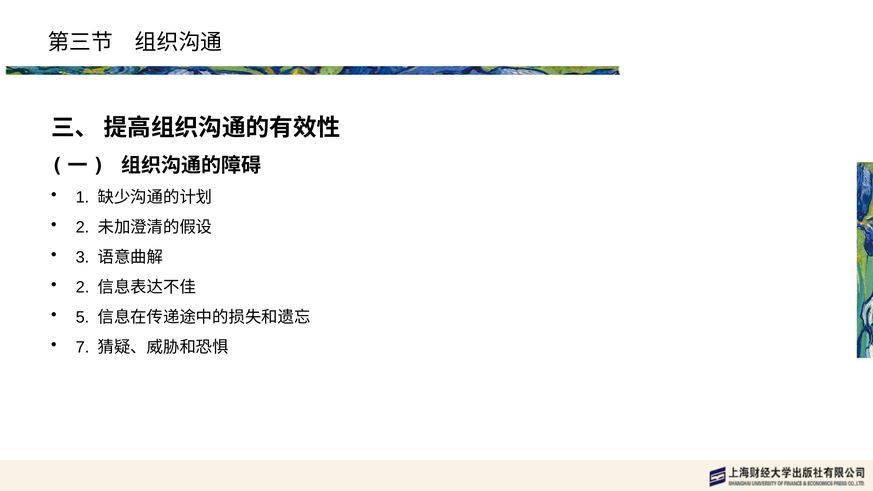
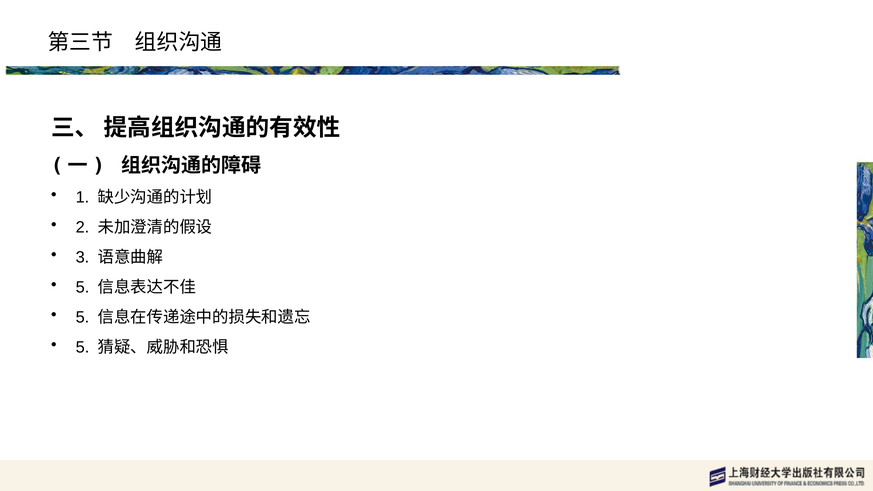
2 at (82, 287): 2 -> 5
7 at (82, 347): 7 -> 5
